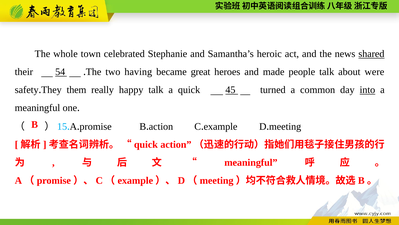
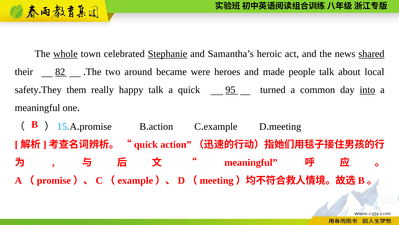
whole underline: none -> present
Stephanie underline: none -> present
54: 54 -> 82
having: having -> around
great: great -> were
were: were -> local
45: 45 -> 95
